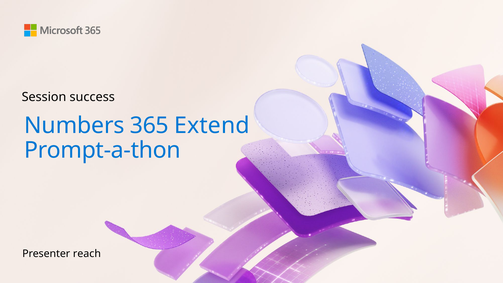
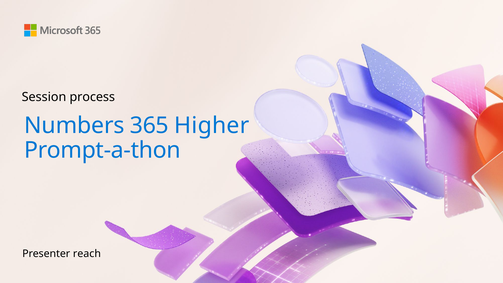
success: success -> process
Extend: Extend -> Higher
